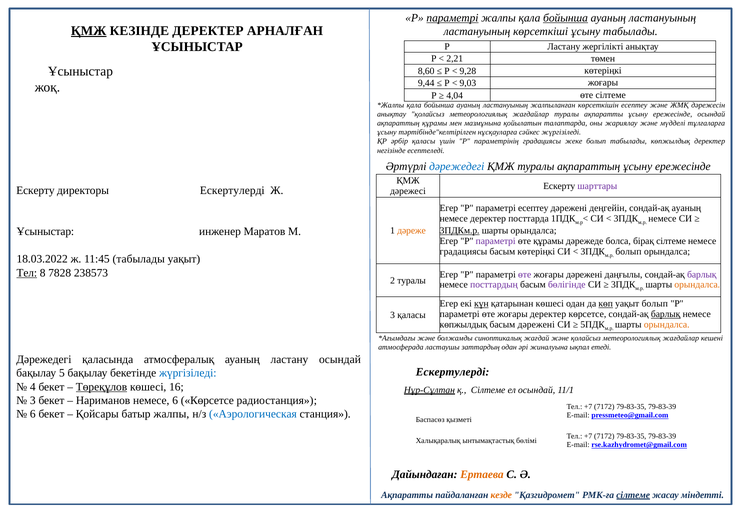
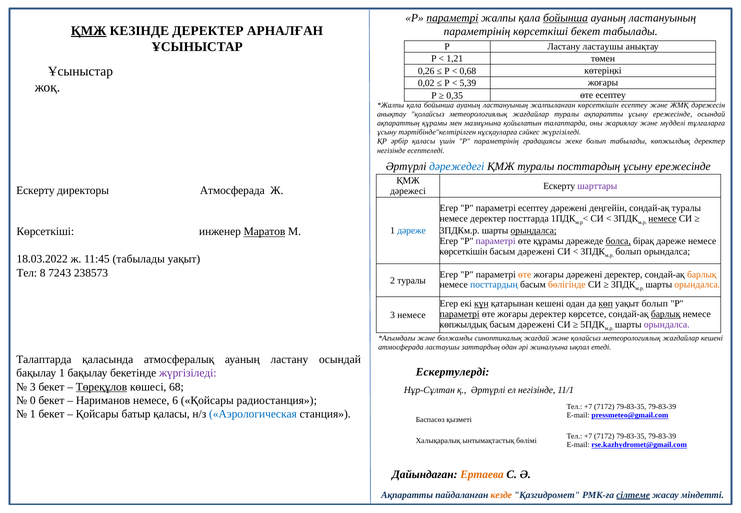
ластануының at (477, 32): ластануының -> параметрінің
көрсеткіші ұсыну: ұсыну -> бекет
Ластану жергілікті: жергілікті -> ластаушы
2,21: 2,21 -> 1,21
8,60: 8,60 -> 0,26
9,28: 9,28 -> 0,68
9,44: 9,44 -> 0,02
9,03: 9,03 -> 5,39
4,04: 4,04 -> 0,35
өте сілтеме: сілтеме -> есептеу
туралы ақпараттың: ақпараттың -> посттардың
директоры Ескертулерді: Ескертулерді -> Атмосферада
сондай-ақ ауаның: ауаның -> туралы
немесе at (662, 219) underline: none -> present
дәреже at (412, 231) colour: orange -> blue
3ПДКм.р underline: present -> none
орындалса at (534, 231) underline: none -> present
Ұсыныстар at (45, 232): Ұсыныстар -> Көрсеткіші
Маратов underline: none -> present
болса underline: none -> present
бірақ сілтеме: сілтеме -> дәреже
градациясы at (463, 252): градациясы -> көрсеткішін
көтеріңкі at (536, 252): көтеріңкі -> дәрежені
Тел at (27, 273) underline: present -> none
7828: 7828 -> 7243
өте at (525, 274) colour: purple -> orange
дәрежені даңғылы: даңғылы -> деректер
барлық at (702, 274) colour: purple -> orange
посттардың at (494, 285) colour: purple -> blue
бөлігінде colour: purple -> orange
қатарынан көшесі: көшесі -> кешені
параметрі at (460, 314) underline: none -> present
3 қаласы: қаласы -> немесе
орындалса at (667, 325) colour: orange -> purple
Дәрежедегі at (44, 360): Дәрежедегі -> Талаптарда
бақылау 5: 5 -> 1
жүргізіледі at (188, 373) colour: blue -> purple
4 at (33, 387): 4 -> 3
16: 16 -> 68
Нұр-Сұлтан underline: present -> none
қ Сілтеме: Сілтеме -> Әртүрлі
ел осындай: осындай -> негізінде
3 at (33, 401): 3 -> 0
6 Көрсетсе: Көрсетсе -> Қойсары
6 at (33, 414): 6 -> 1
батыр жалпы: жалпы -> қаласы
